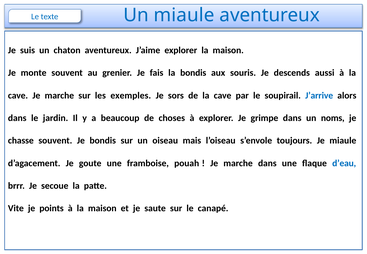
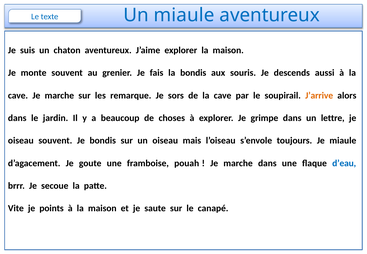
exemples: exemples -> remarque
J’arrive colour: blue -> orange
noms: noms -> lettre
chasse at (21, 141): chasse -> oiseau
